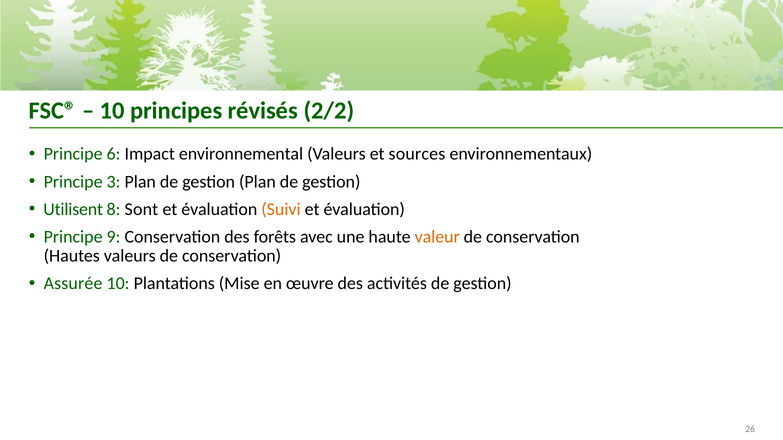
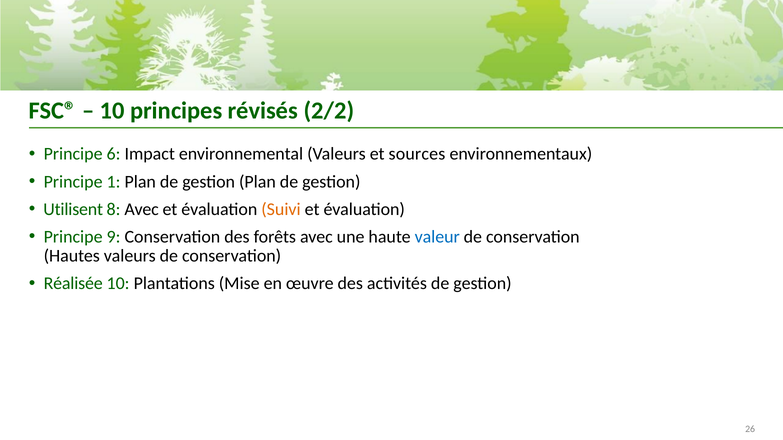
3: 3 -> 1
8 Sont: Sont -> Avec
valeur colour: orange -> blue
Assurée: Assurée -> Réalisée
